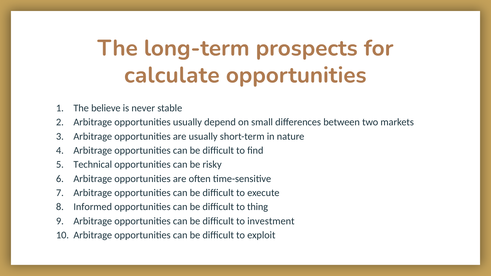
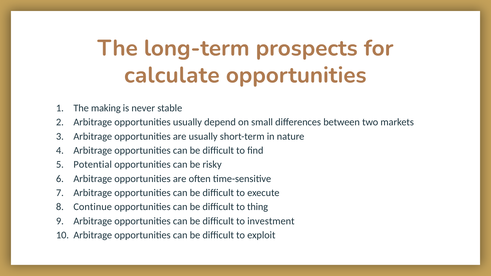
believe: believe -> making
Technical: Technical -> Potential
Informed: Informed -> Continue
